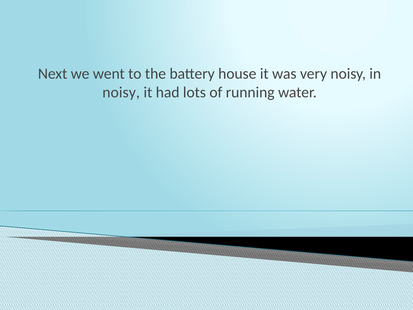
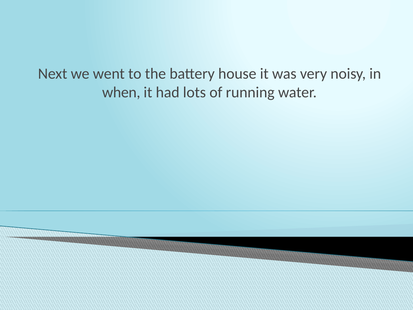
noisy at (121, 92): noisy -> when
